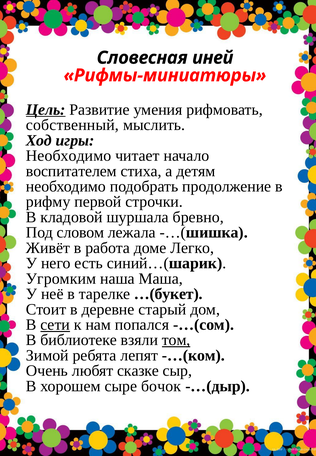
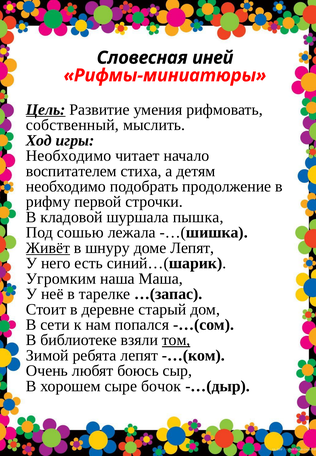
бревно: бревно -> пышка
словом: словом -> сошью
Живёт underline: none -> present
работа: работа -> шнуру
доме Легко: Легко -> Лепят
…(букет: …(букет -> …(запас
сети underline: present -> none
сказке: сказке -> боюсь
